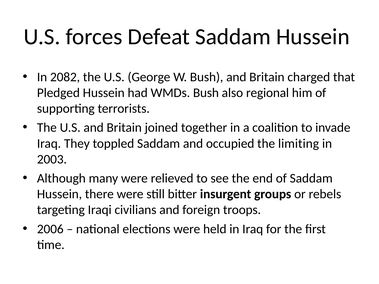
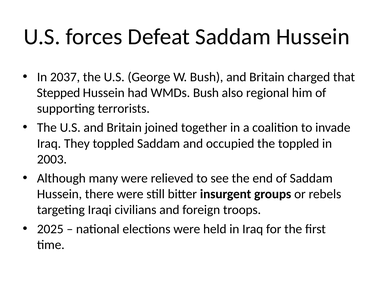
2082: 2082 -> 2037
Pledged: Pledged -> Stepped
the limiting: limiting -> toppled
2006: 2006 -> 2025
